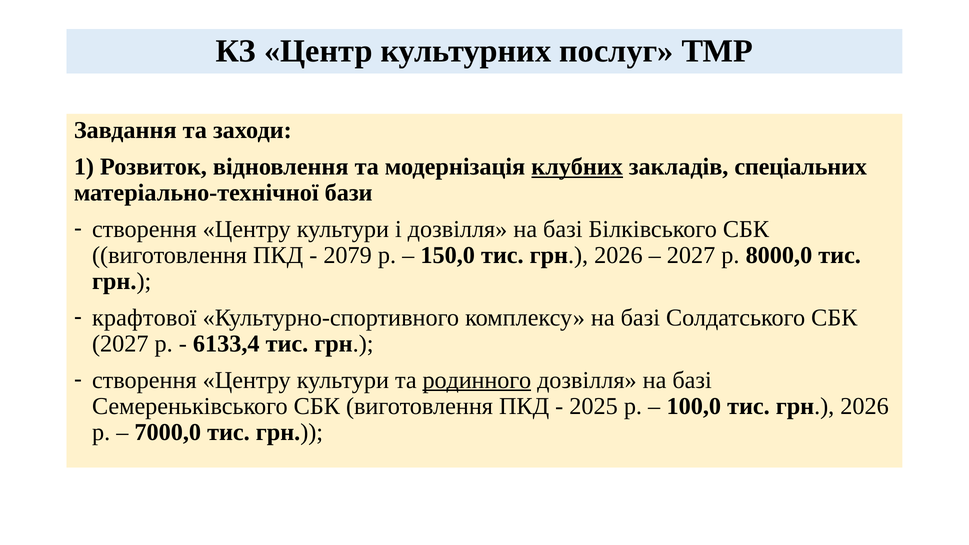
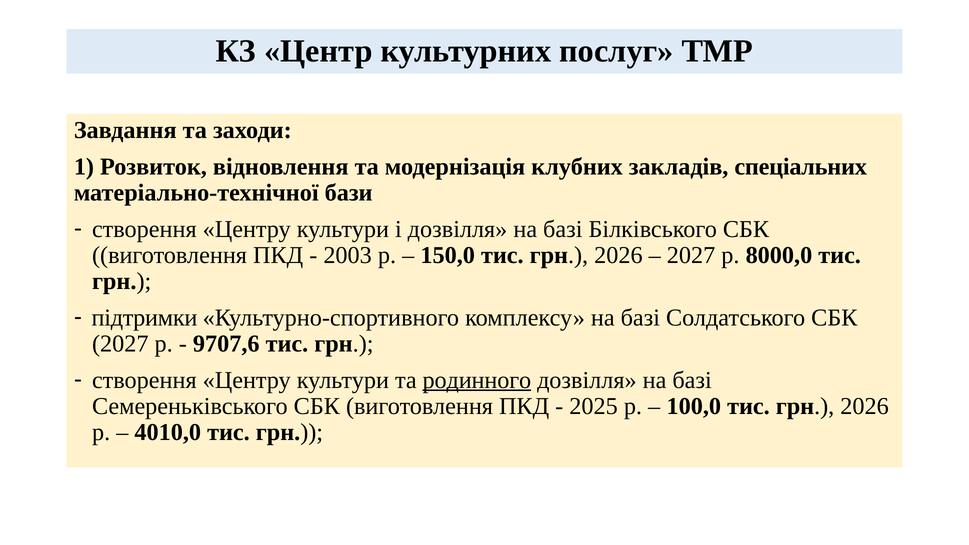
клубних underline: present -> none
2079: 2079 -> 2003
крафтової: крафтової -> підтримки
6133,4: 6133,4 -> 9707,6
7000,0: 7000,0 -> 4010,0
